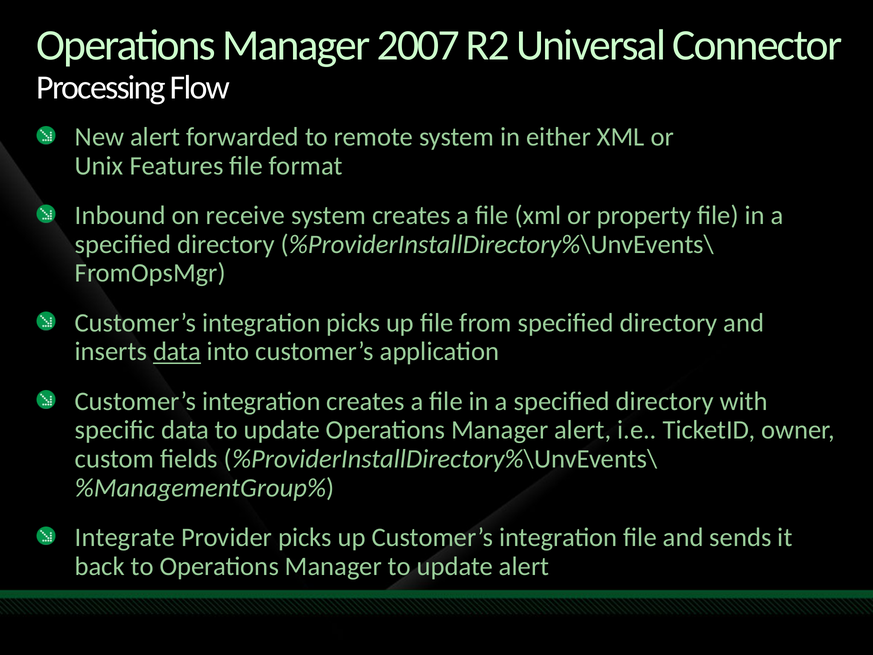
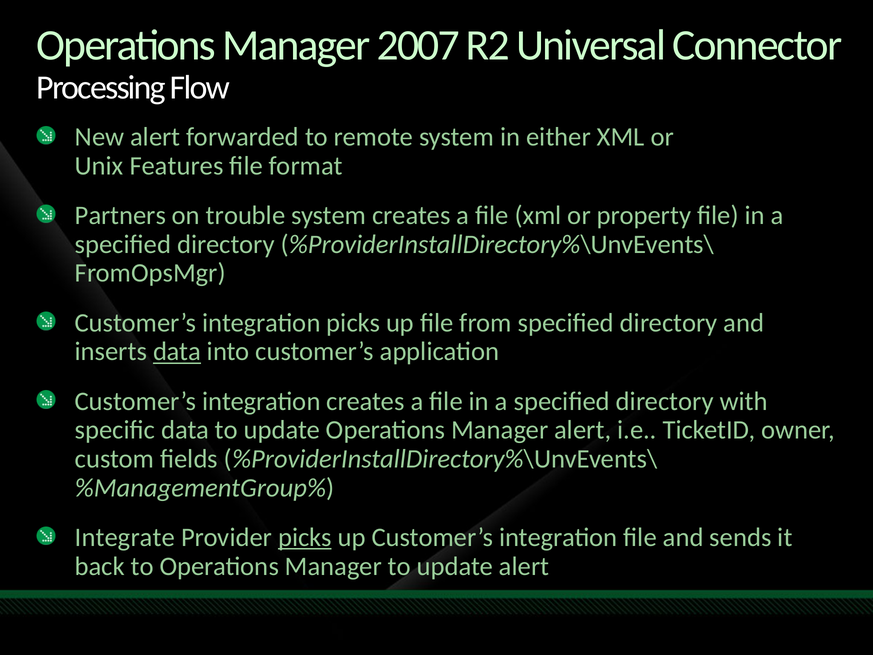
Inbound: Inbound -> Partners
receive: receive -> trouble
picks at (305, 537) underline: none -> present
